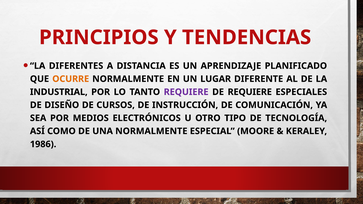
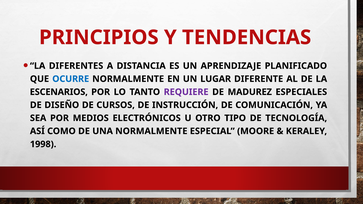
OCURRE colour: orange -> blue
INDUSTRIAL: INDUSTRIAL -> ESCENARIOS
DE REQUIERE: REQUIERE -> MADUREZ
1986: 1986 -> 1998
